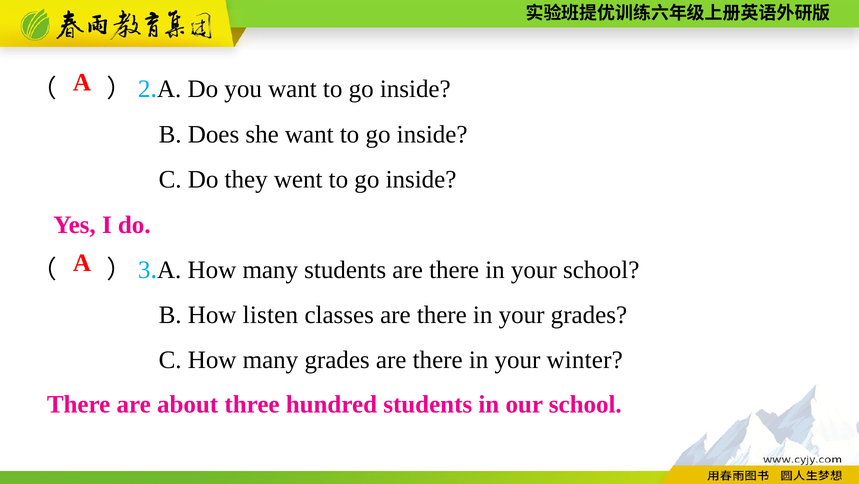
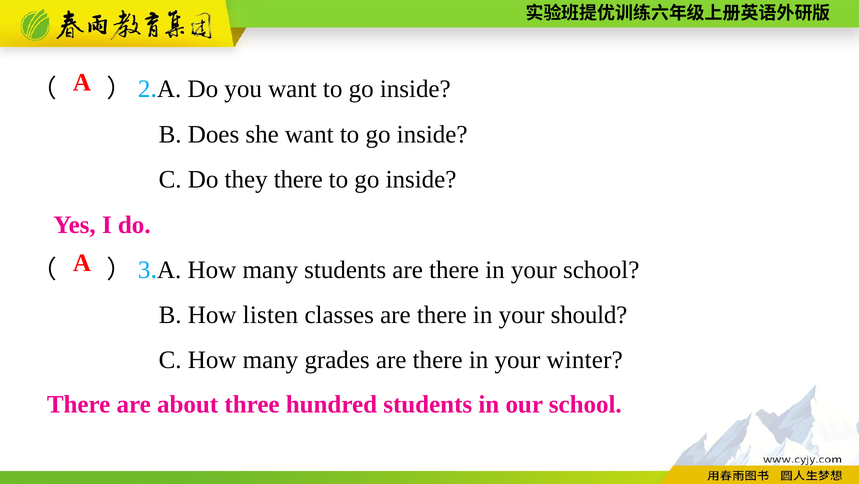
they went: went -> there
your grades: grades -> should
